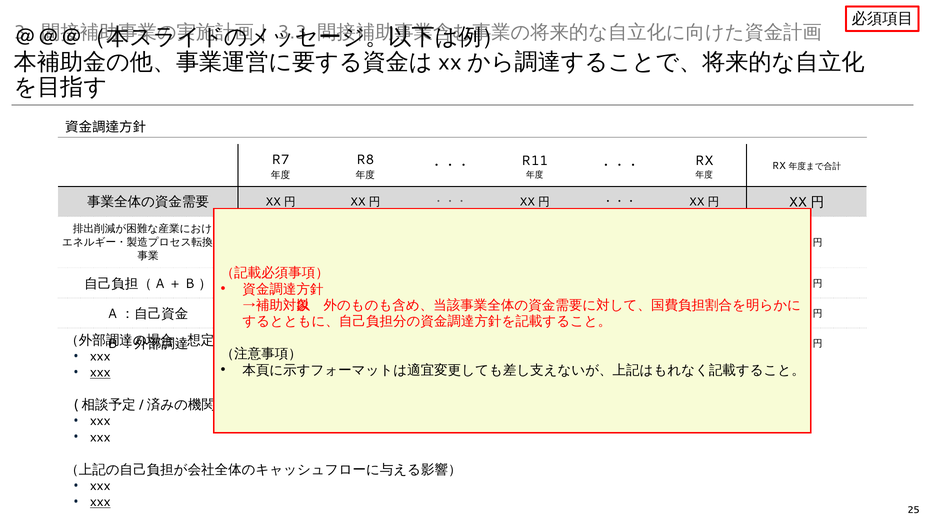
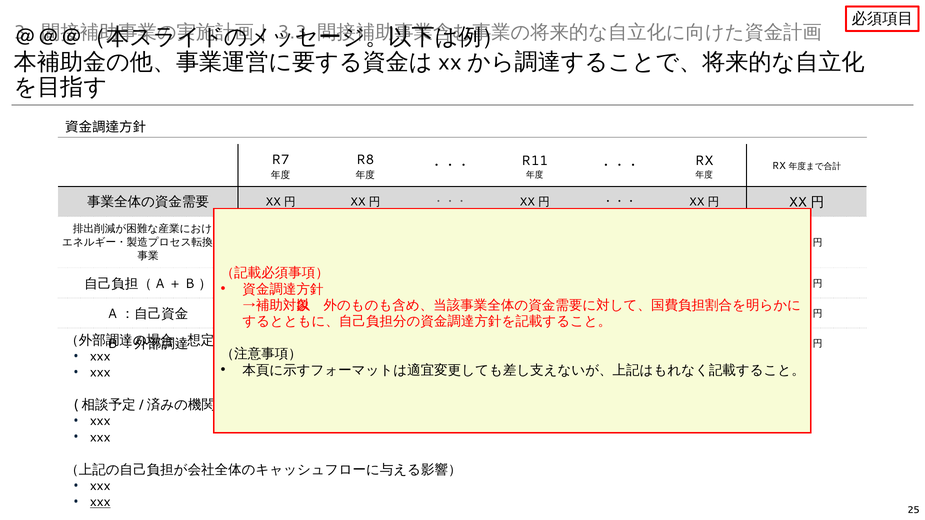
xxx at (100, 373) underline: present -> none
